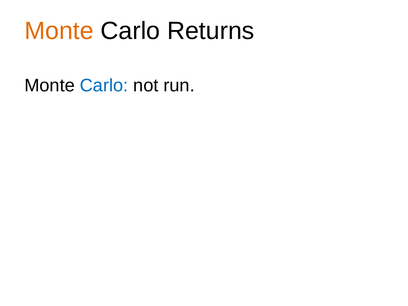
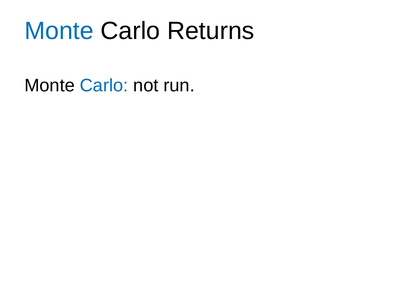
Monte at (59, 31) colour: orange -> blue
